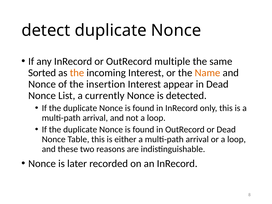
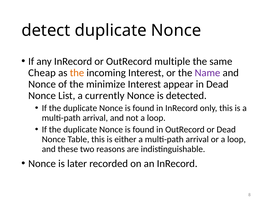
Sorted: Sorted -> Cheap
Name colour: orange -> purple
insertion: insertion -> minimize
